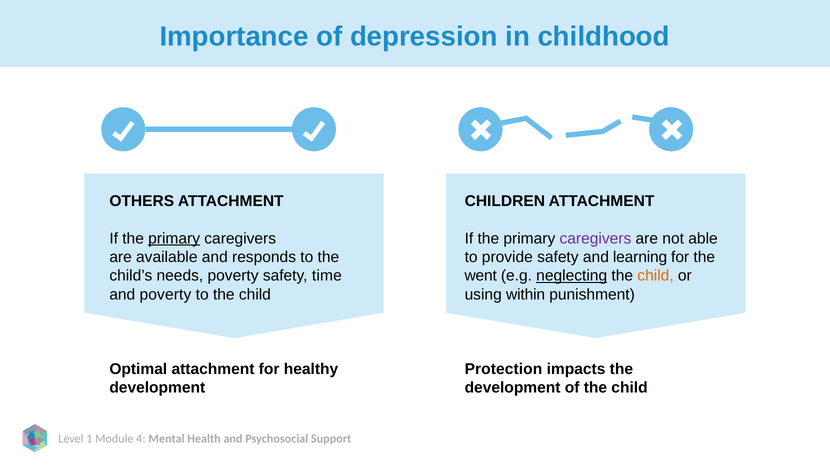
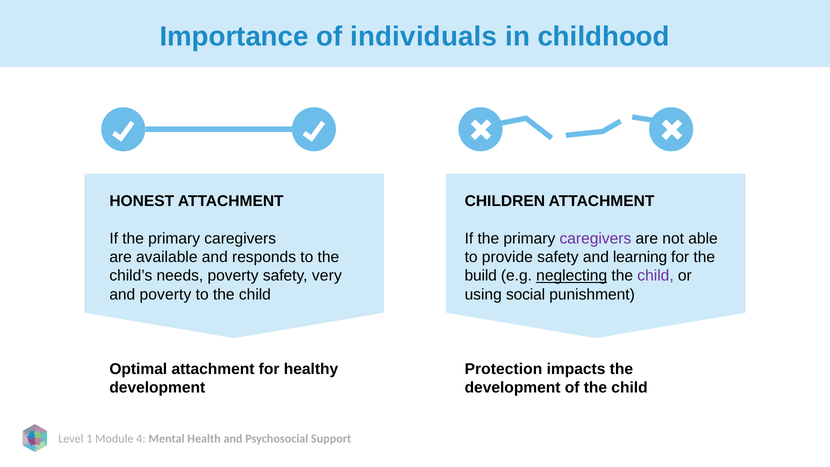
depression: depression -> individuals
OTHERS: OTHERS -> HONEST
primary at (174, 238) underline: present -> none
time: time -> very
went: went -> build
child at (656, 276) colour: orange -> purple
within: within -> social
